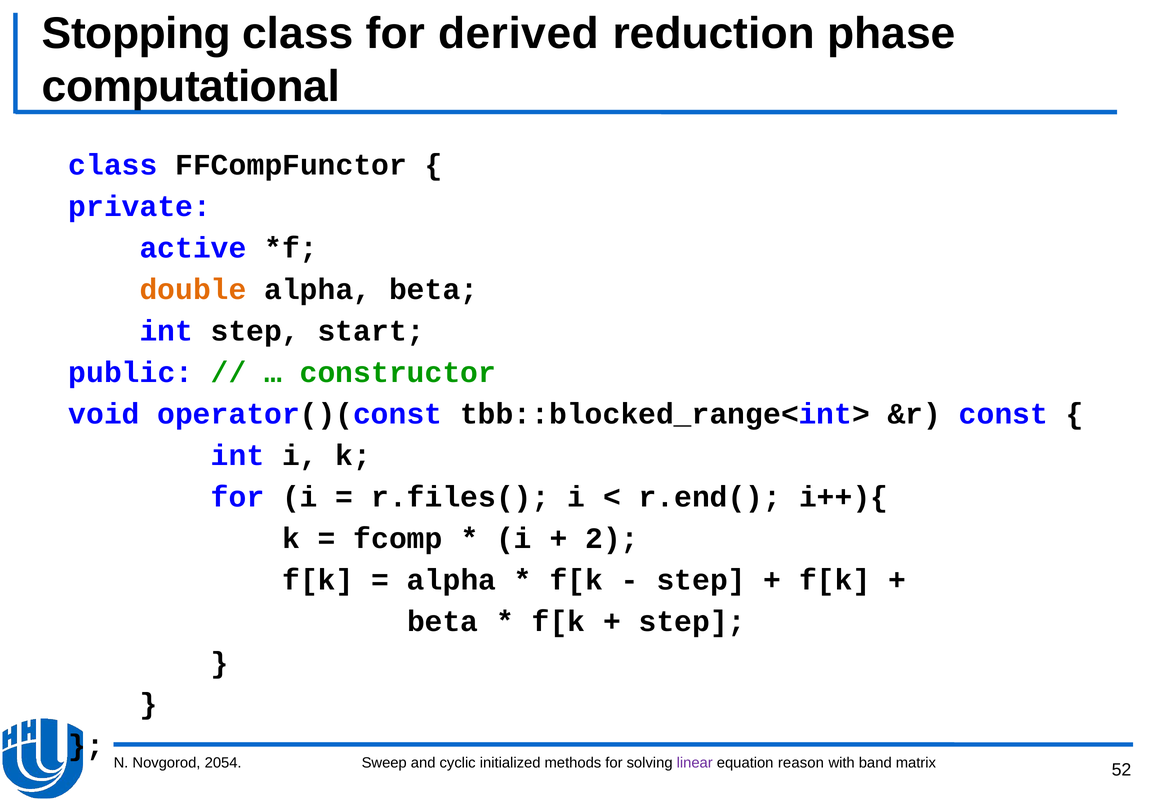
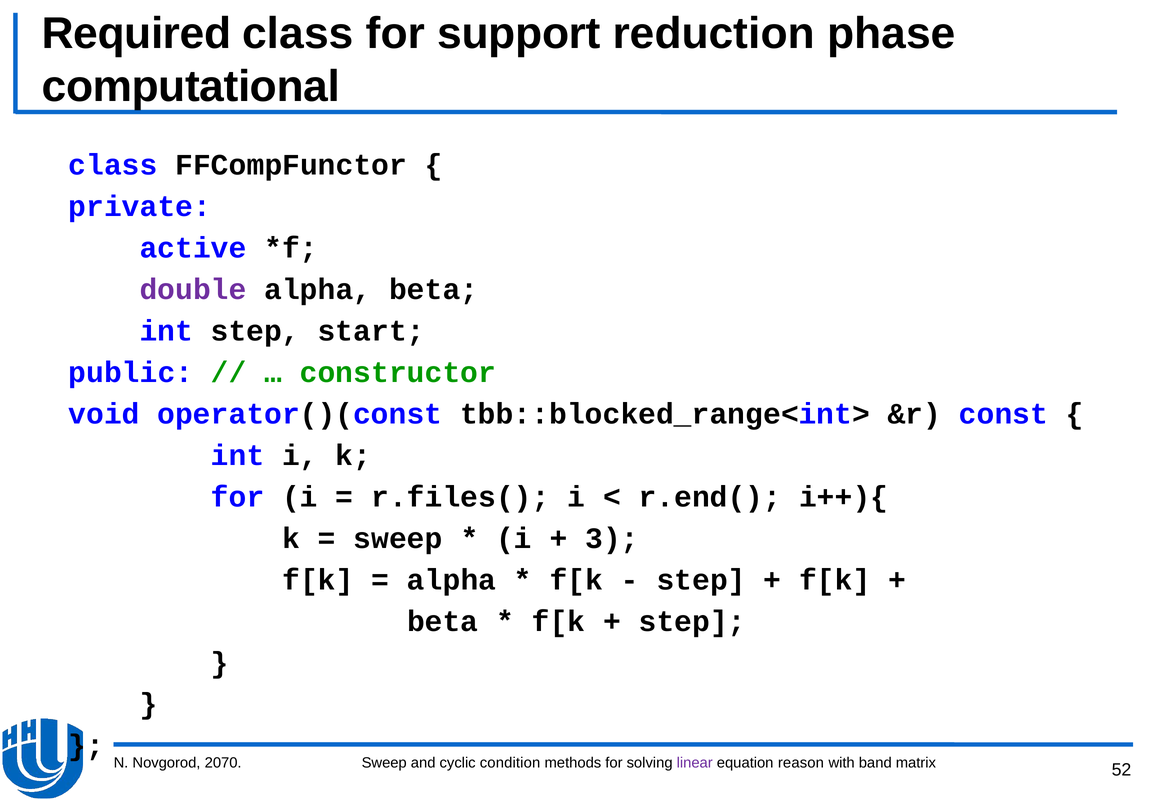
Stopping: Stopping -> Required
derived: derived -> support
double colour: orange -> purple
fcomp at (398, 538): fcomp -> sweep
2: 2 -> 3
initialized: initialized -> condition
2054: 2054 -> 2070
